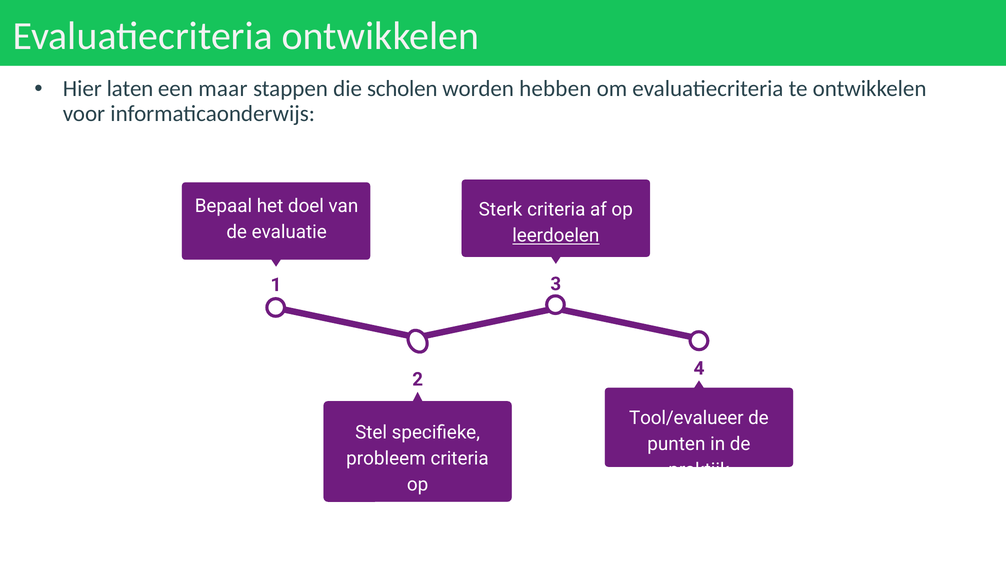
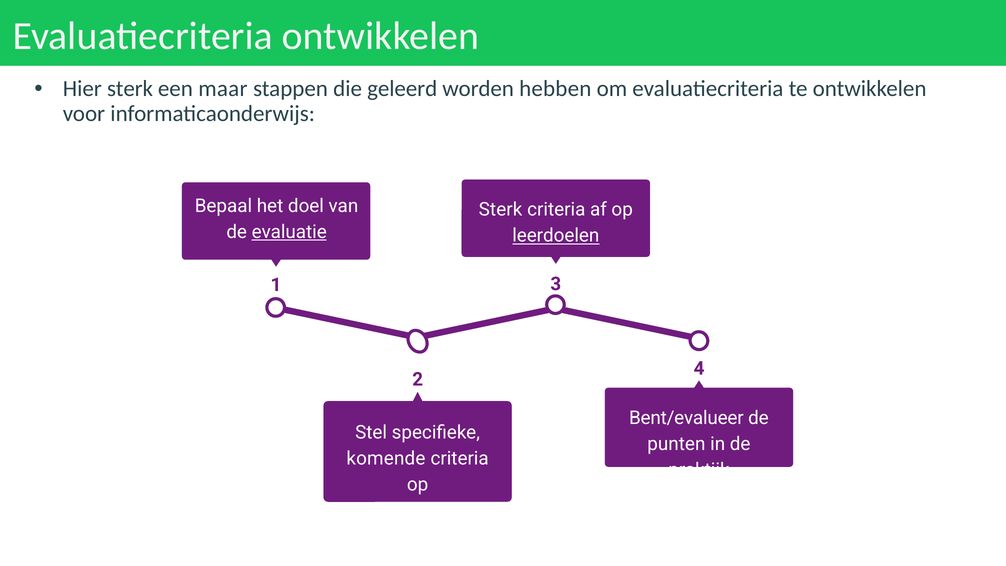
Hier laten: laten -> sterk
scholen: scholen -> geleerd
evaluatie underline: none -> present
Tool/evalueer: Tool/evalueer -> Bent/evalueer
probleem: probleem -> komende
